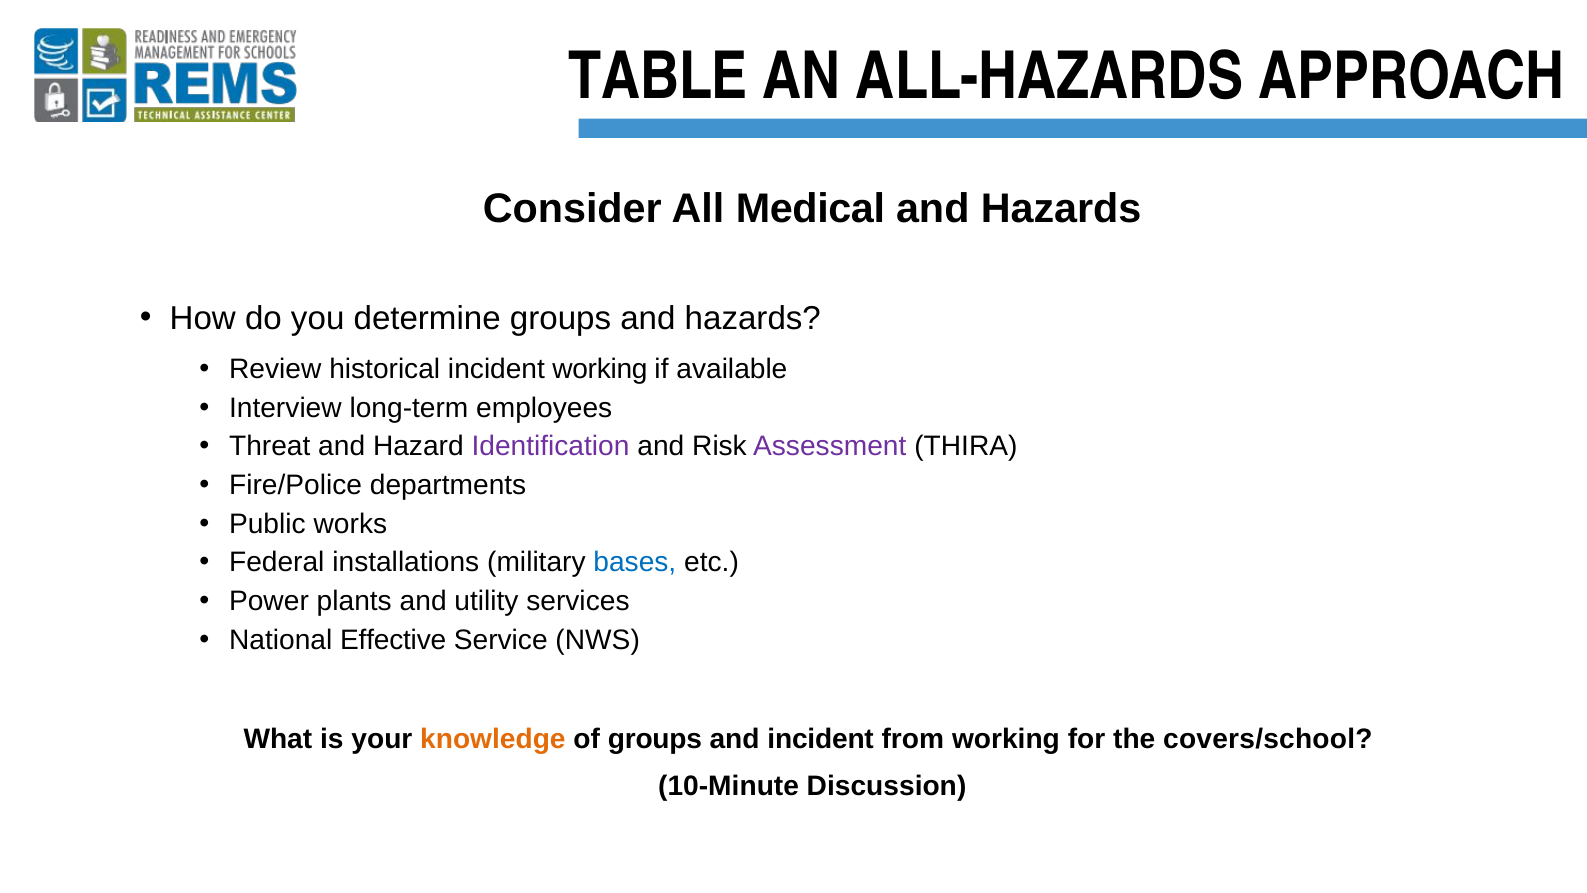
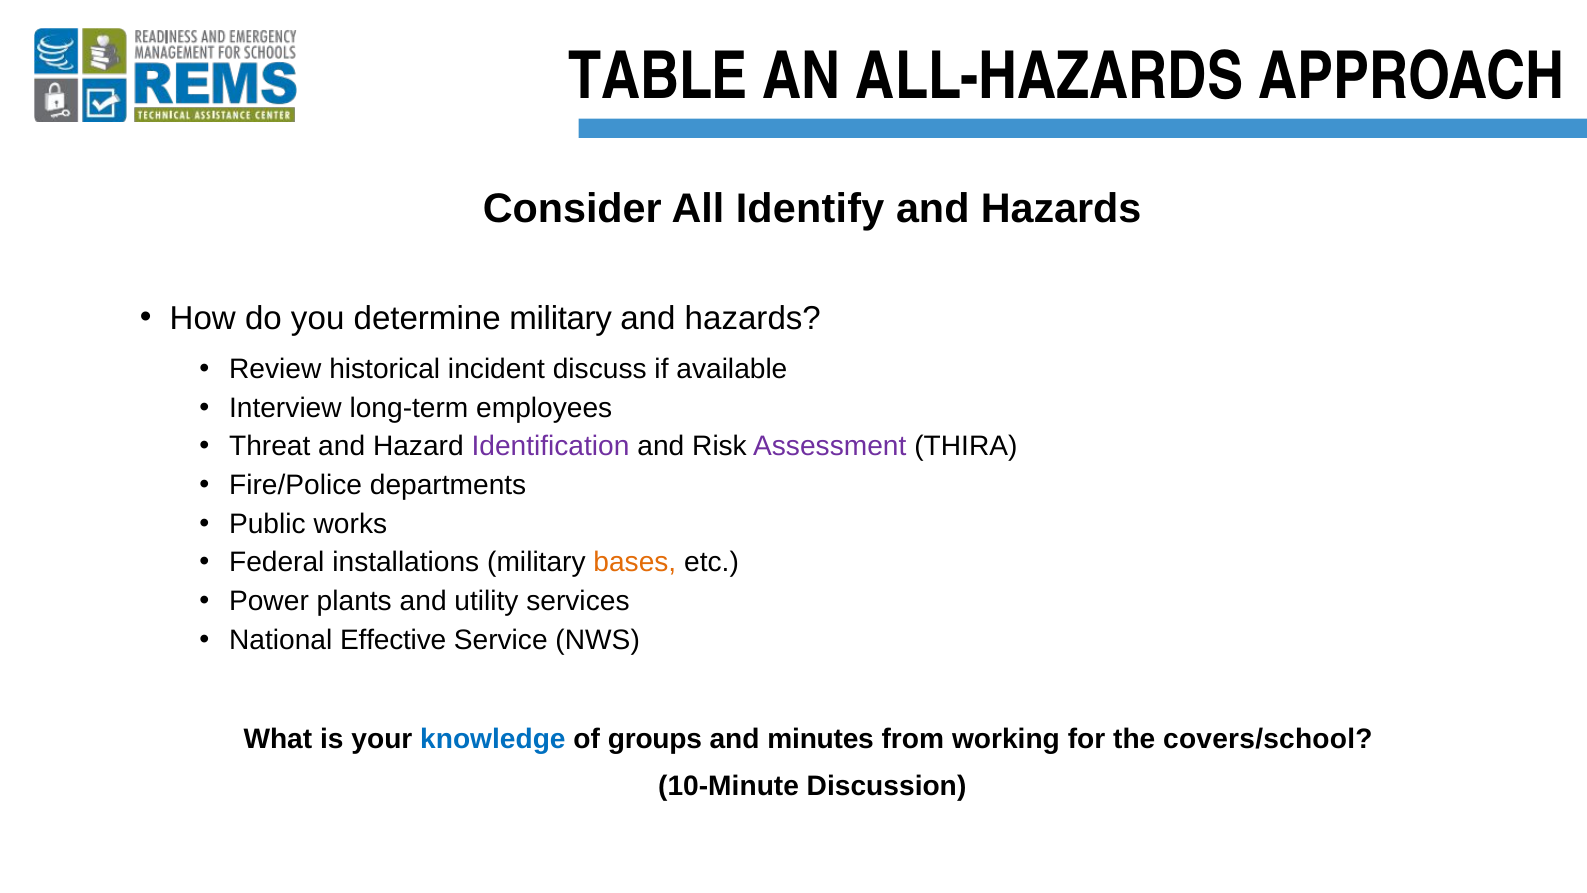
Medical: Medical -> Identify
determine groups: groups -> military
incident working: working -> discuss
bases colour: blue -> orange
knowledge colour: orange -> blue
and incident: incident -> minutes
